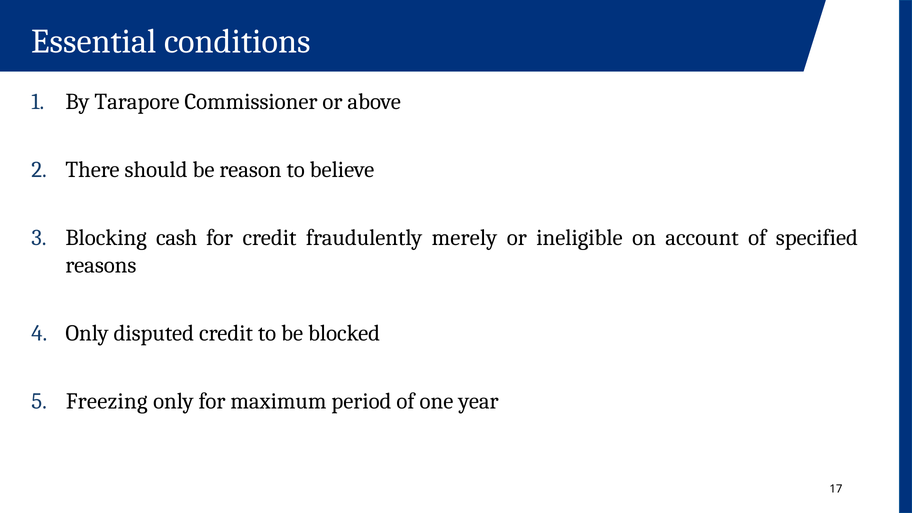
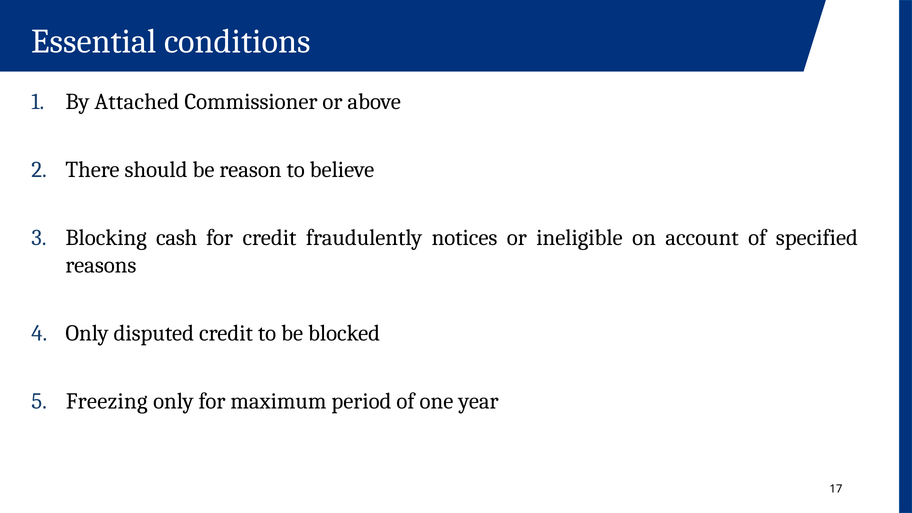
Tarapore: Tarapore -> Attached
merely: merely -> notices
